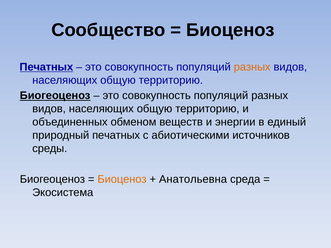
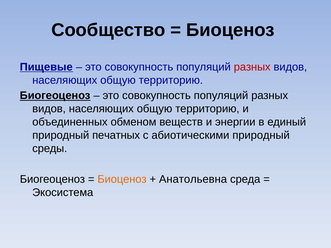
Печатных at (46, 67): Печатных -> Пищевые
разных at (252, 67) colour: orange -> red
абиотическими источников: источников -> природный
